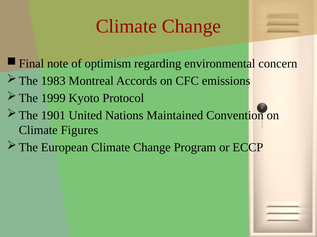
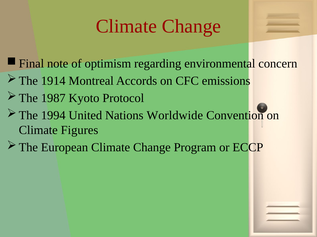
1983: 1983 -> 1914
1999: 1999 -> 1987
1901: 1901 -> 1994
Maintained: Maintained -> Worldwide
